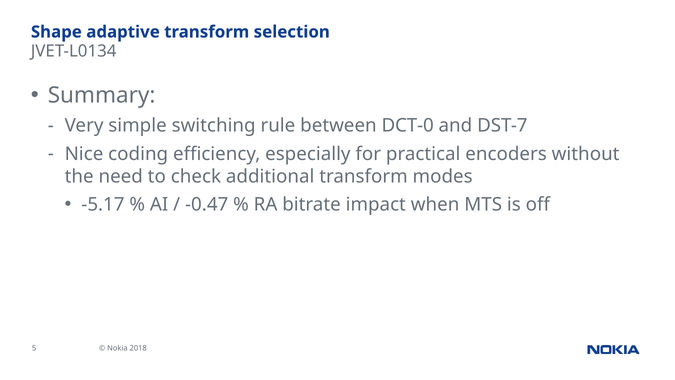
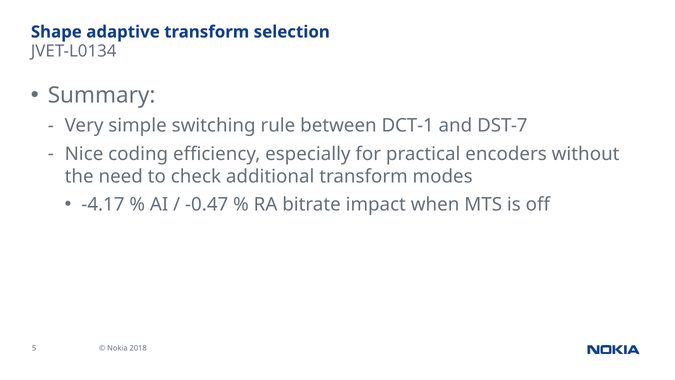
DCT-0: DCT-0 -> DCT-1
-5.17: -5.17 -> -4.17
